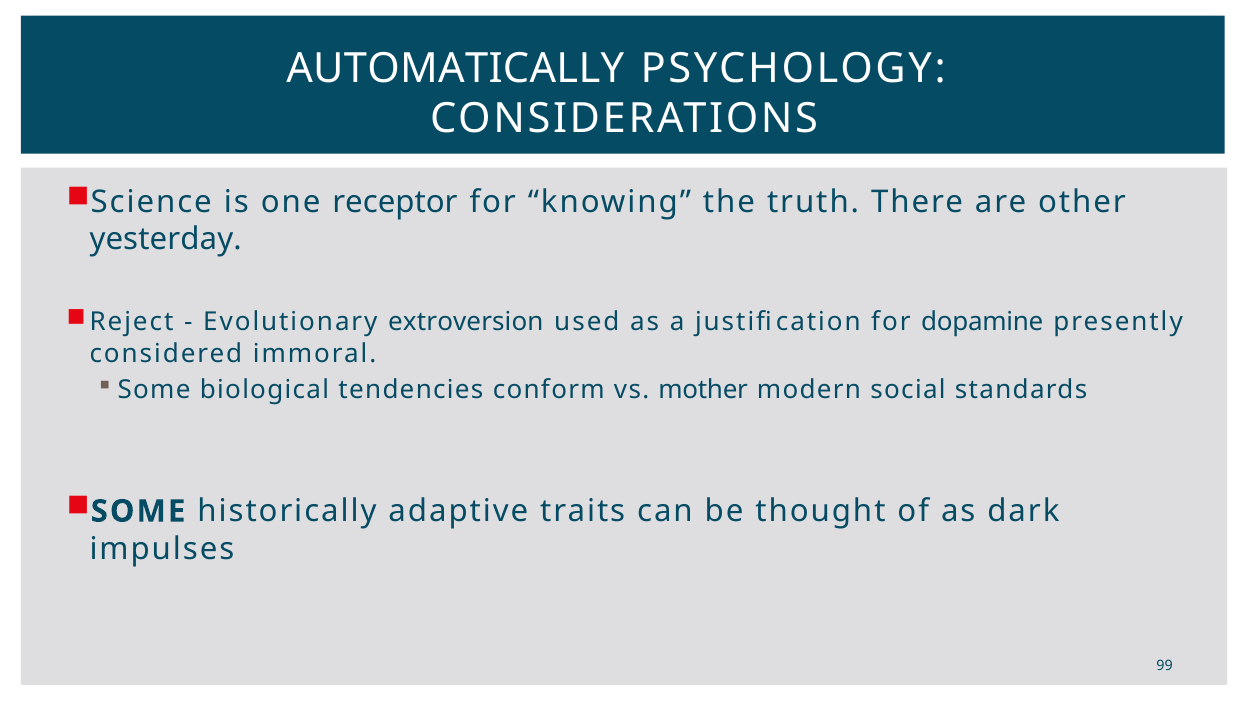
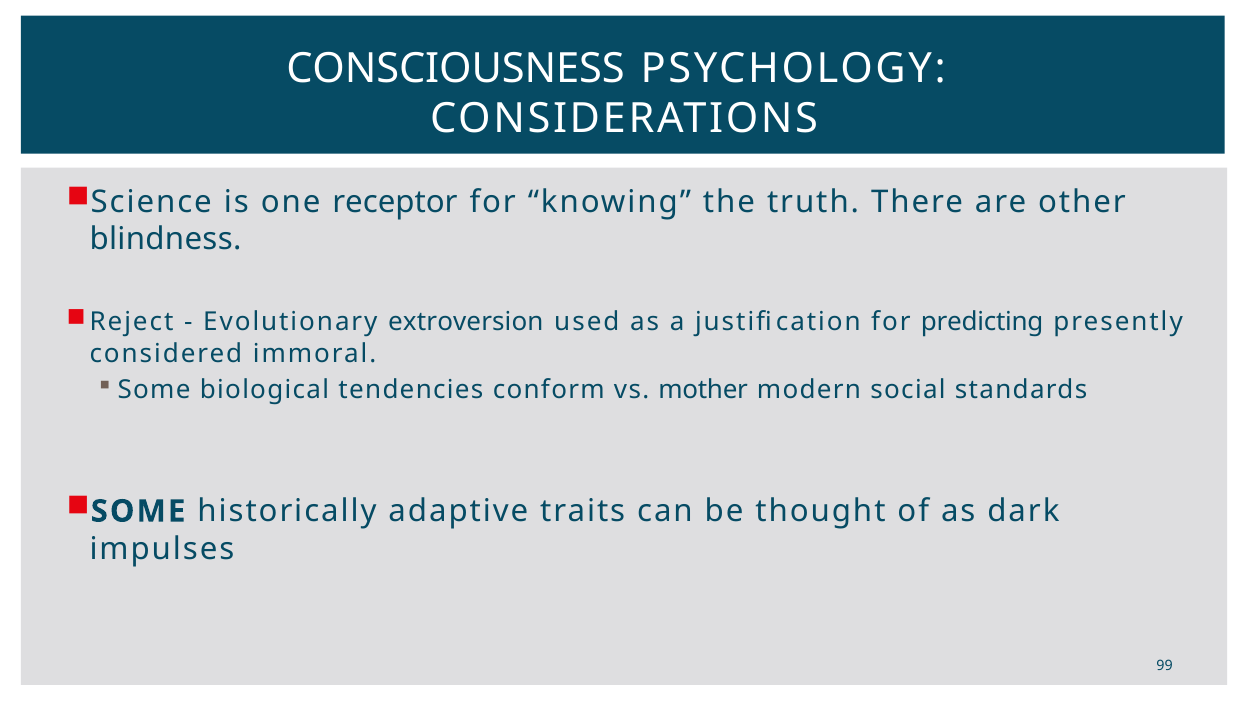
AUTOMATICALLY: AUTOMATICALLY -> CONSCIOUSNESS
yesterday: yesterday -> blindness
dopamine: dopamine -> predicting
